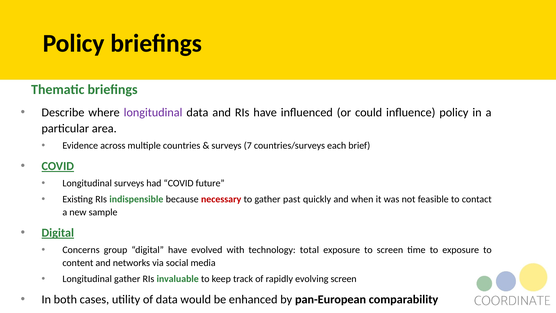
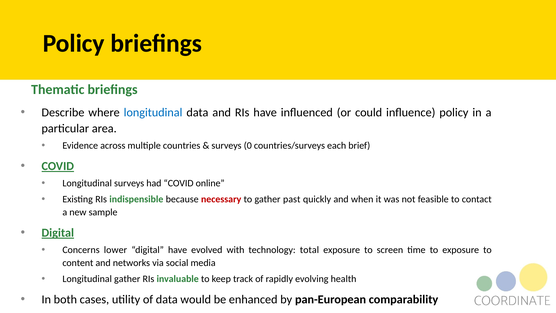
longitudinal at (153, 112) colour: purple -> blue
7: 7 -> 0
future: future -> online
group: group -> lower
evolving screen: screen -> health
